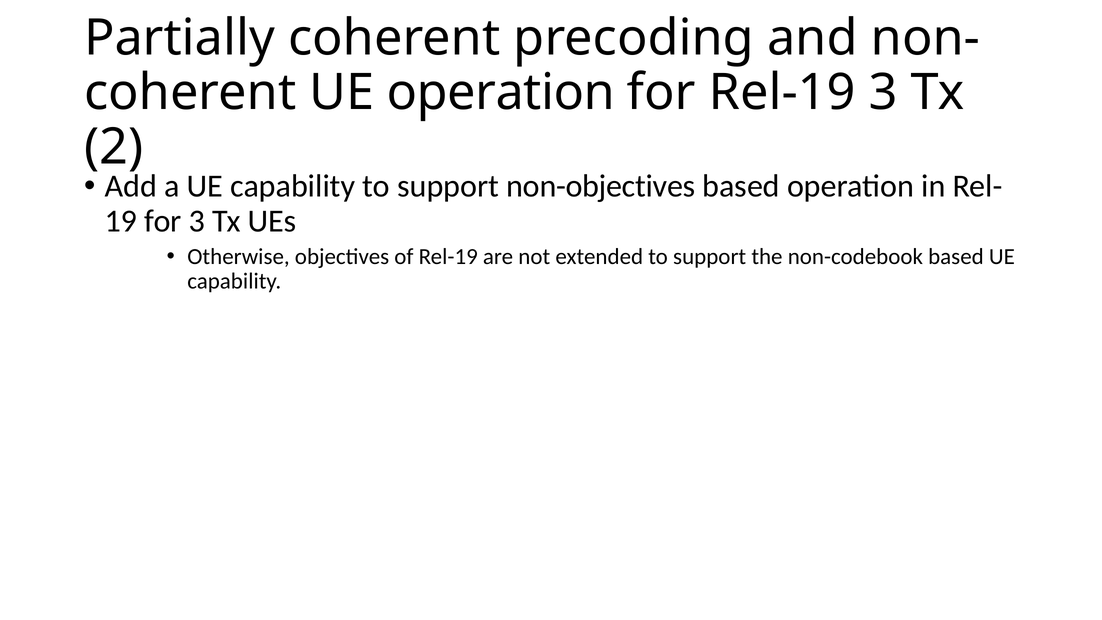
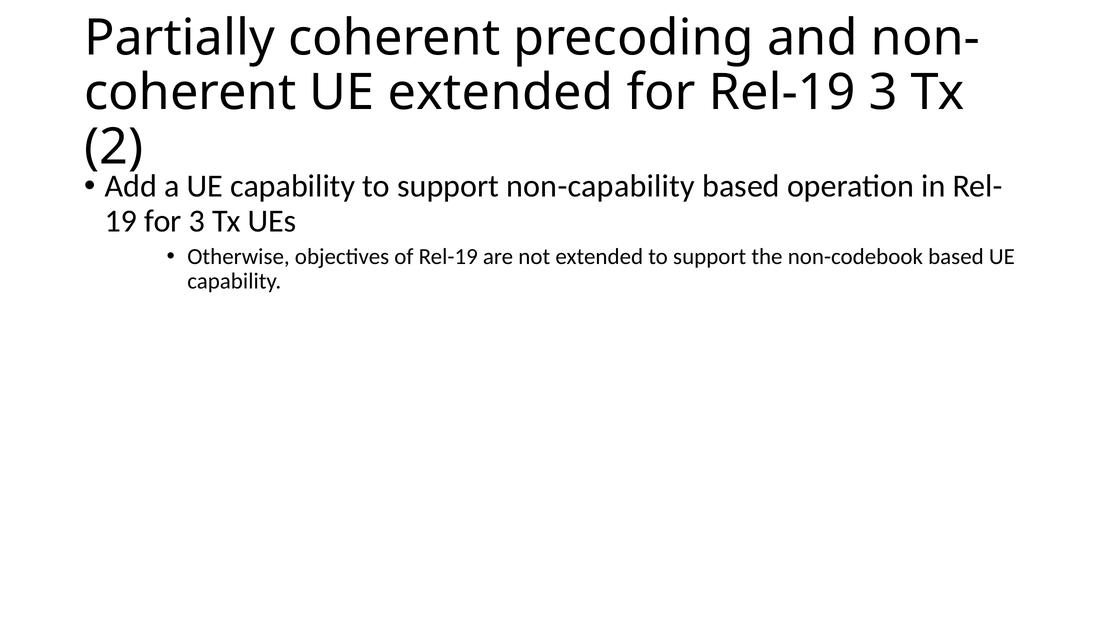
UE operation: operation -> extended
non-objectives: non-objectives -> non-capability
